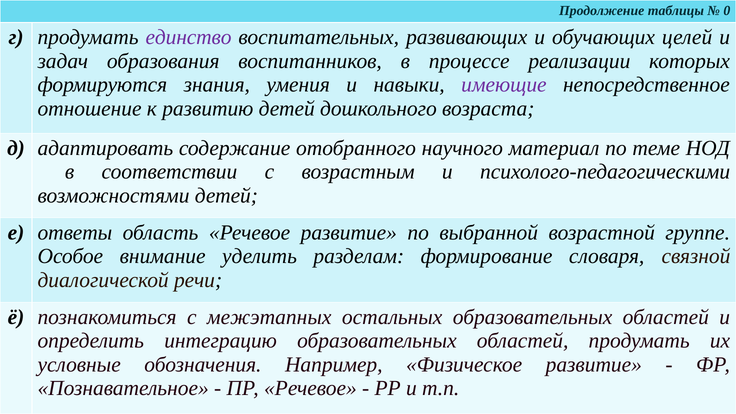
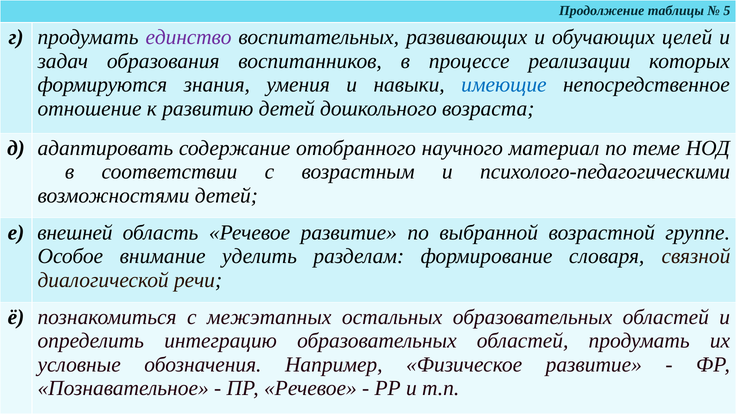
0: 0 -> 5
имеющие colour: purple -> blue
ответы: ответы -> внешней
